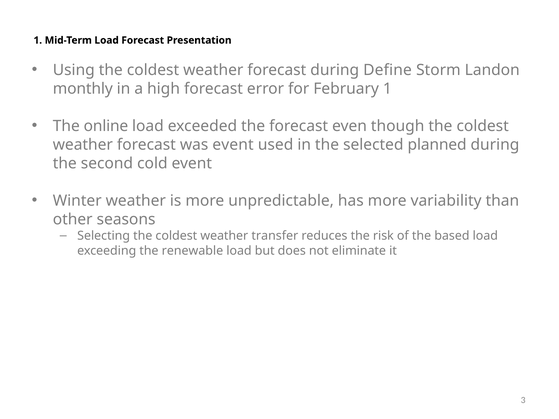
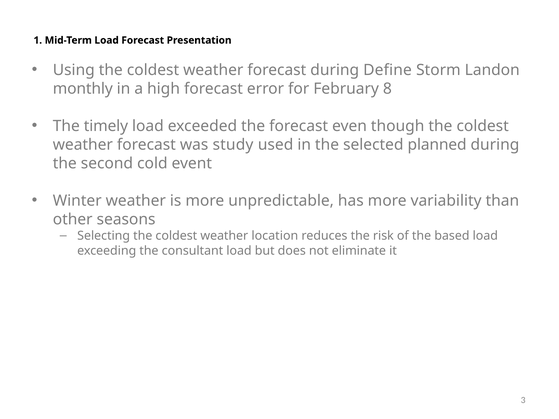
February 1: 1 -> 8
online: online -> timely
was event: event -> study
transfer: transfer -> location
renewable: renewable -> consultant
